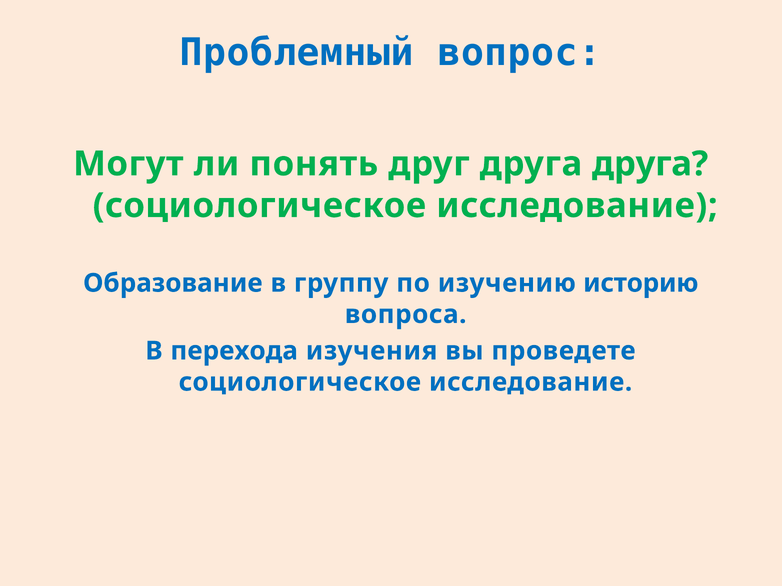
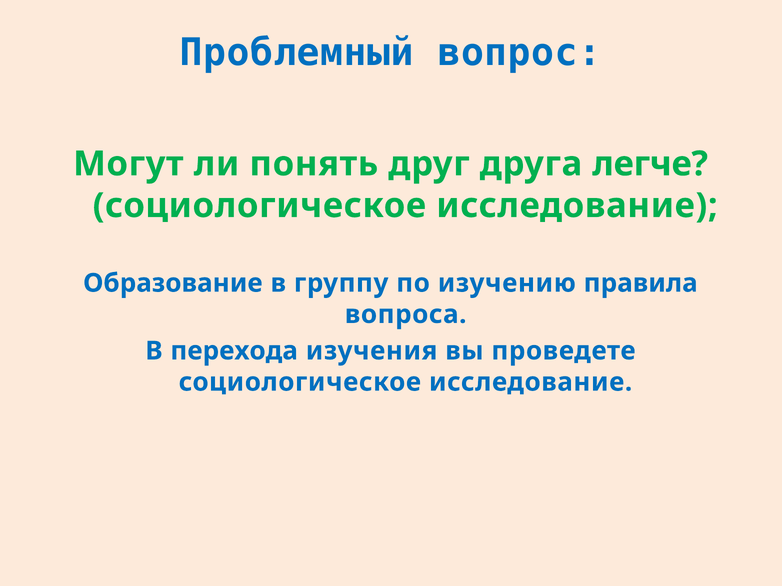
друга друга: друга -> легче
историю: историю -> правила
